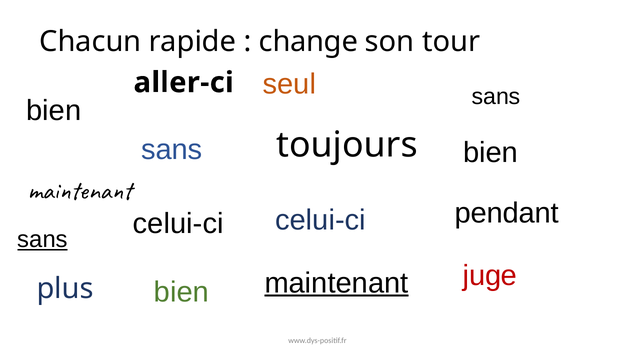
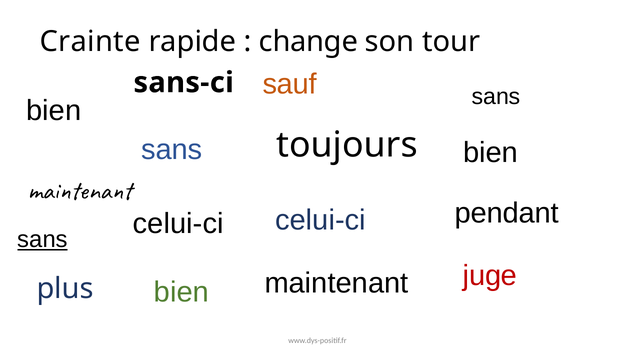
Chacun: Chacun -> Crainte
seul: seul -> sauf
aller-ci: aller-ci -> sans-ci
maintenant at (337, 283) underline: present -> none
